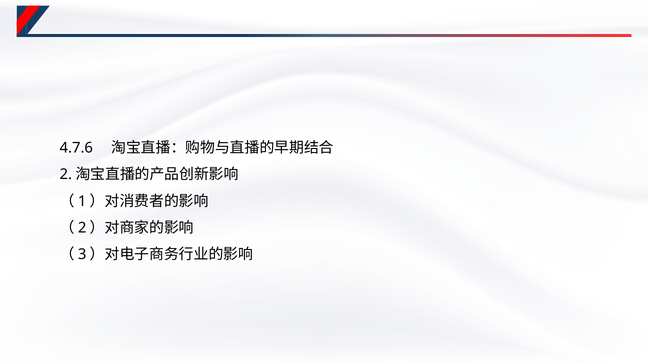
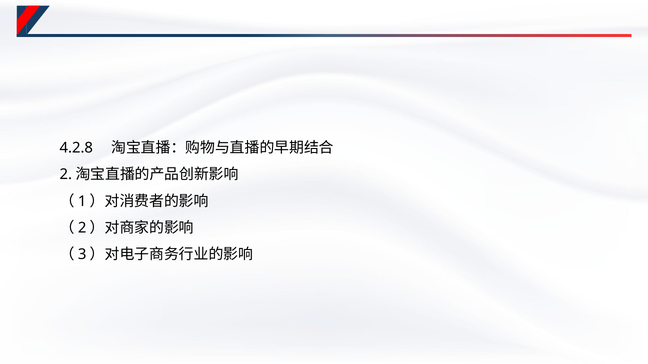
4.7.6: 4.7.6 -> 4.2.8
